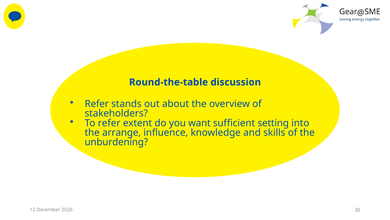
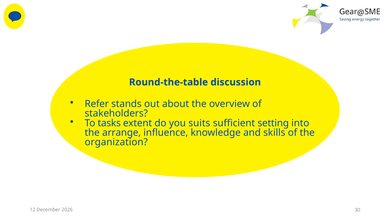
To refer: refer -> tasks
want: want -> suits
unburdening: unburdening -> organization
